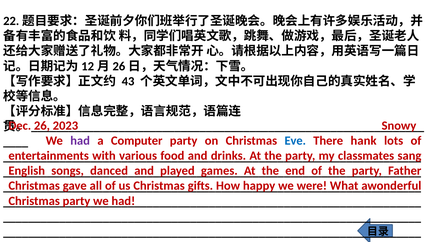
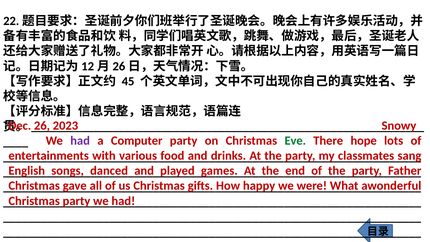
43: 43 -> 45
Eve colour: blue -> green
hank: hank -> hope
